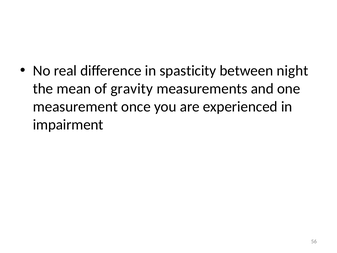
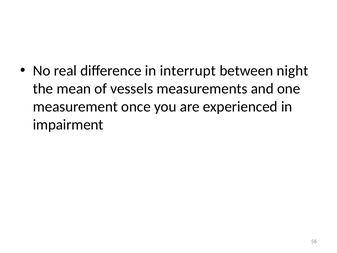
spasticity: spasticity -> interrupt
gravity: gravity -> vessels
